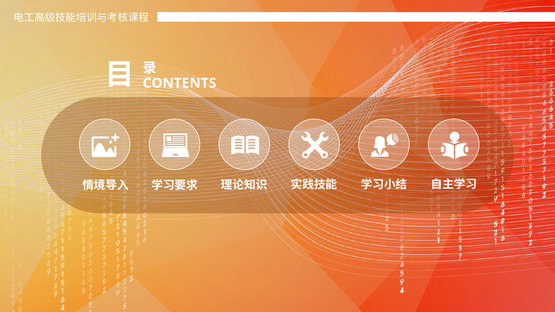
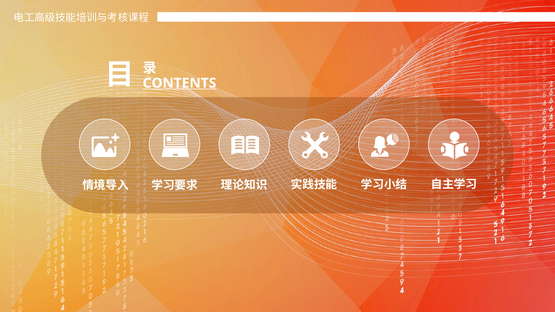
CONTENTS underline: none -> present
